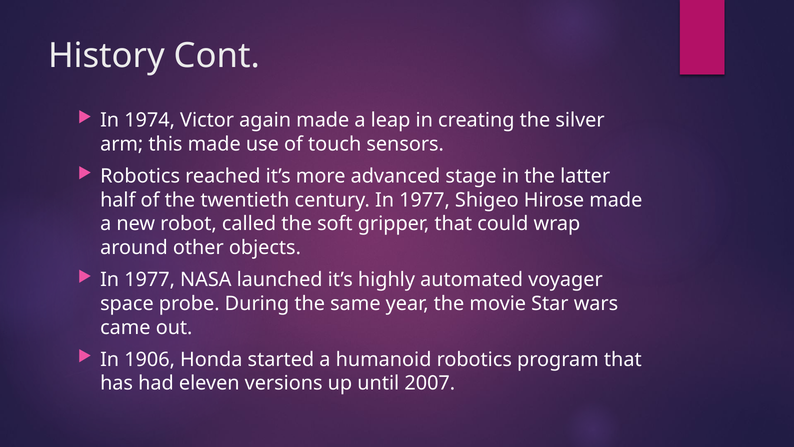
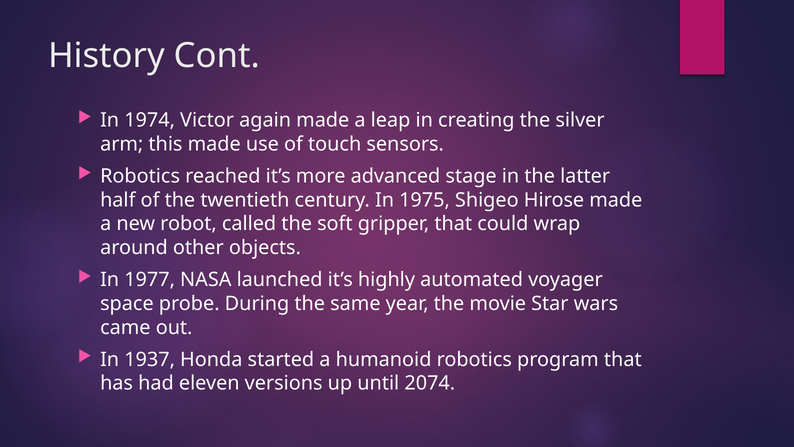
century In 1977: 1977 -> 1975
1906: 1906 -> 1937
2007: 2007 -> 2074
